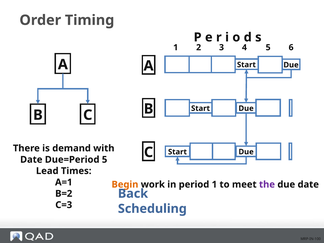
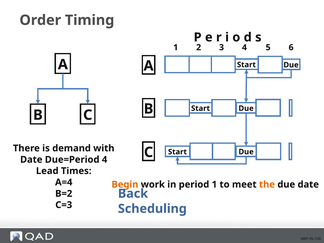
Due=Period 5: 5 -> 4
A=1: A=1 -> A=4
the colour: purple -> orange
